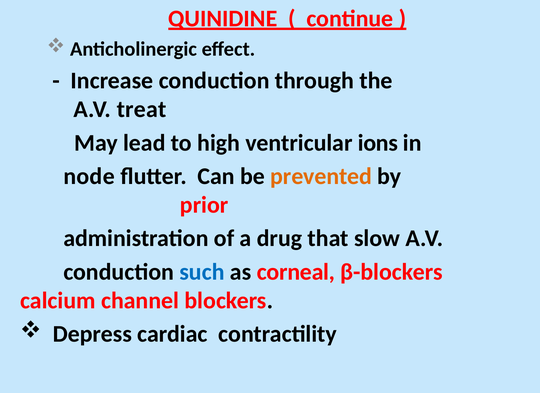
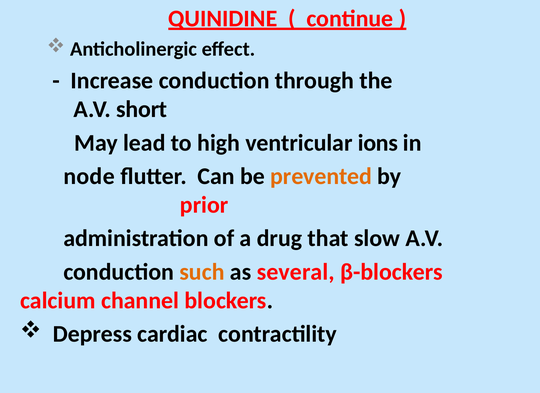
treat: treat -> short
such colour: blue -> orange
corneal: corneal -> several
